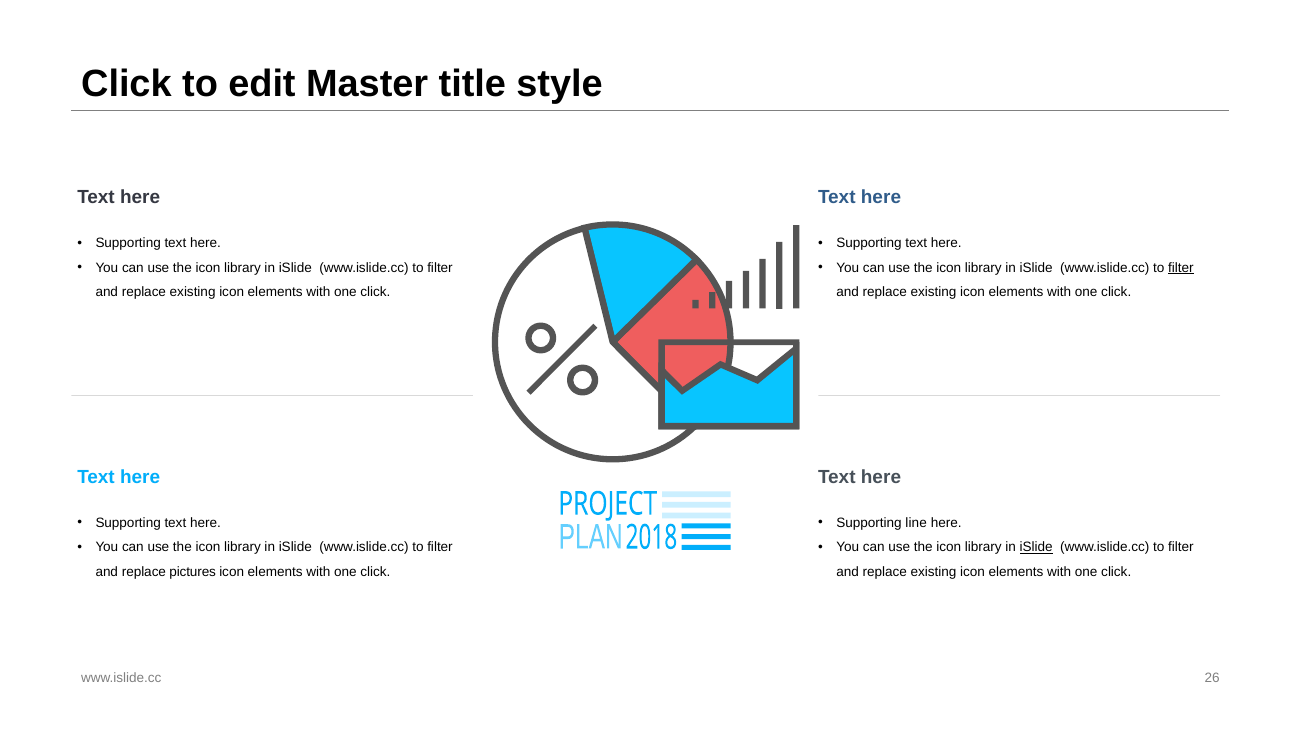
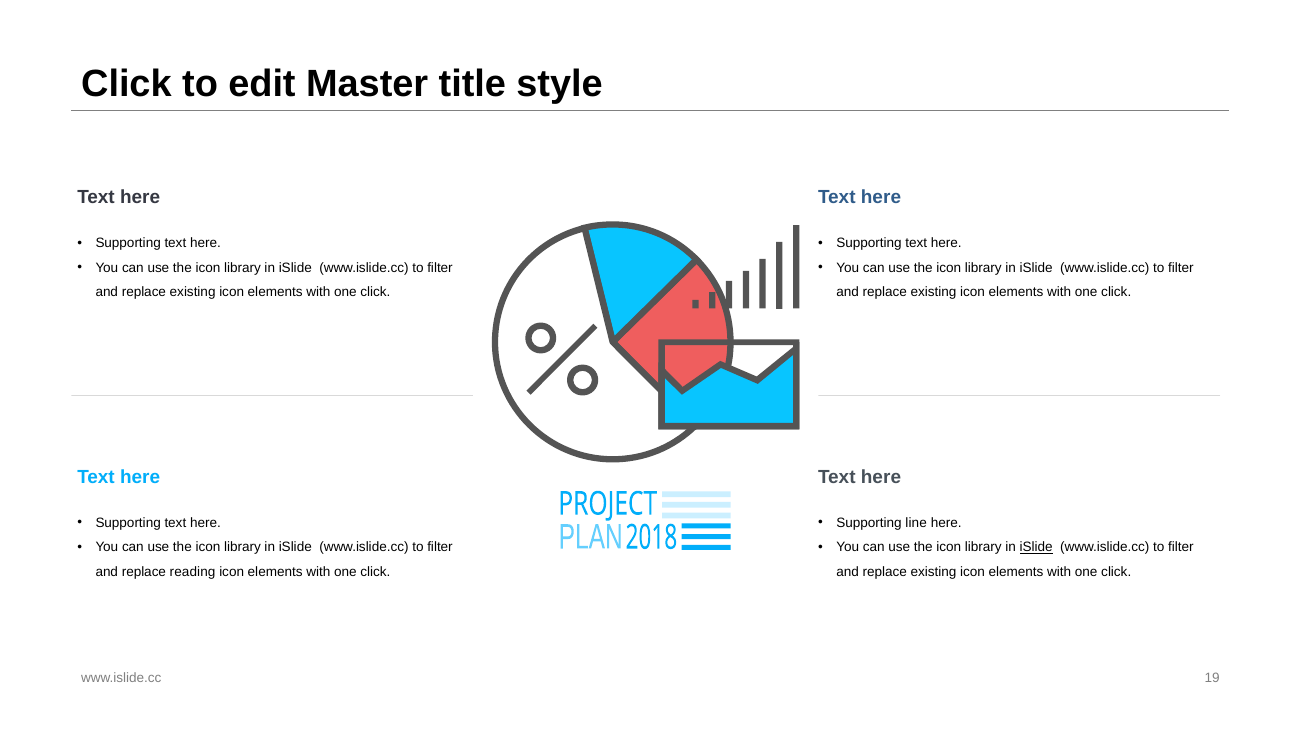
filter at (1181, 268) underline: present -> none
pictures: pictures -> reading
26: 26 -> 19
